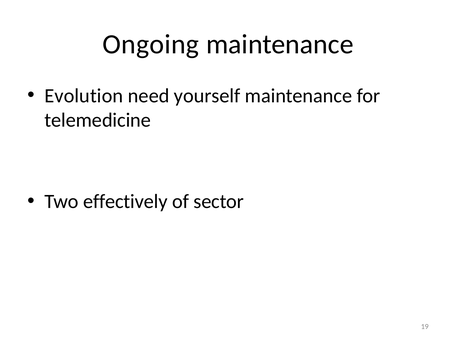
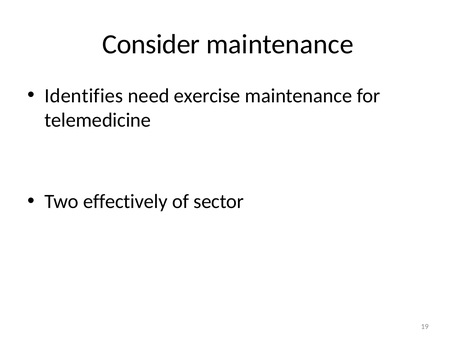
Ongoing: Ongoing -> Consider
Evolution: Evolution -> Identifies
yourself: yourself -> exercise
